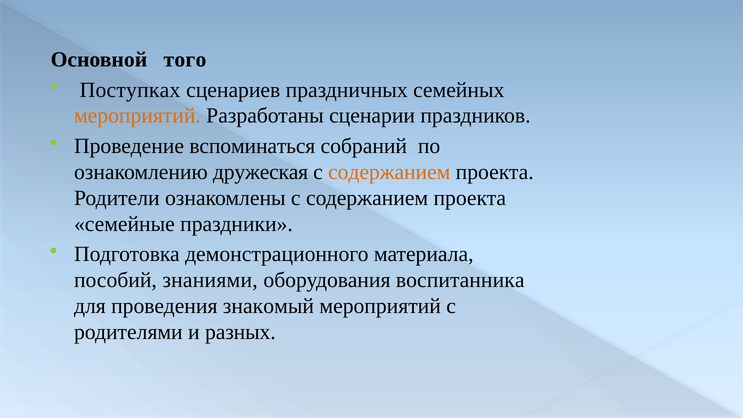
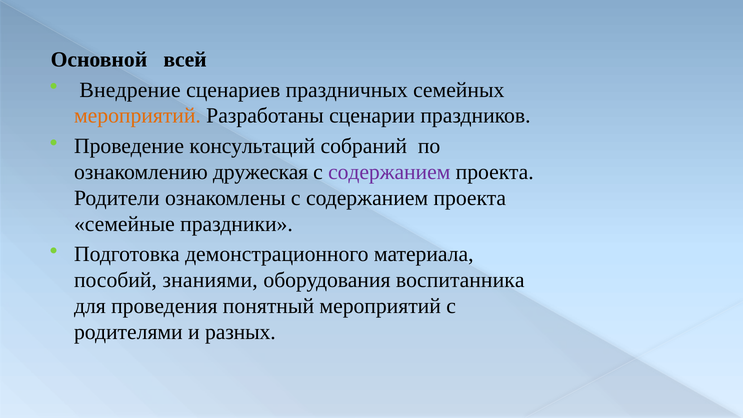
того: того -> всей
Поступках: Поступках -> Внедрение
вспоминаться: вспоминаться -> консультаций
содержанием at (389, 172) colour: orange -> purple
знакомый: знакомый -> понятный
